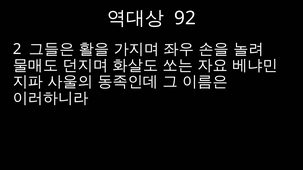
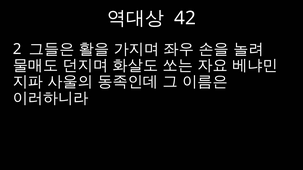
92: 92 -> 42
